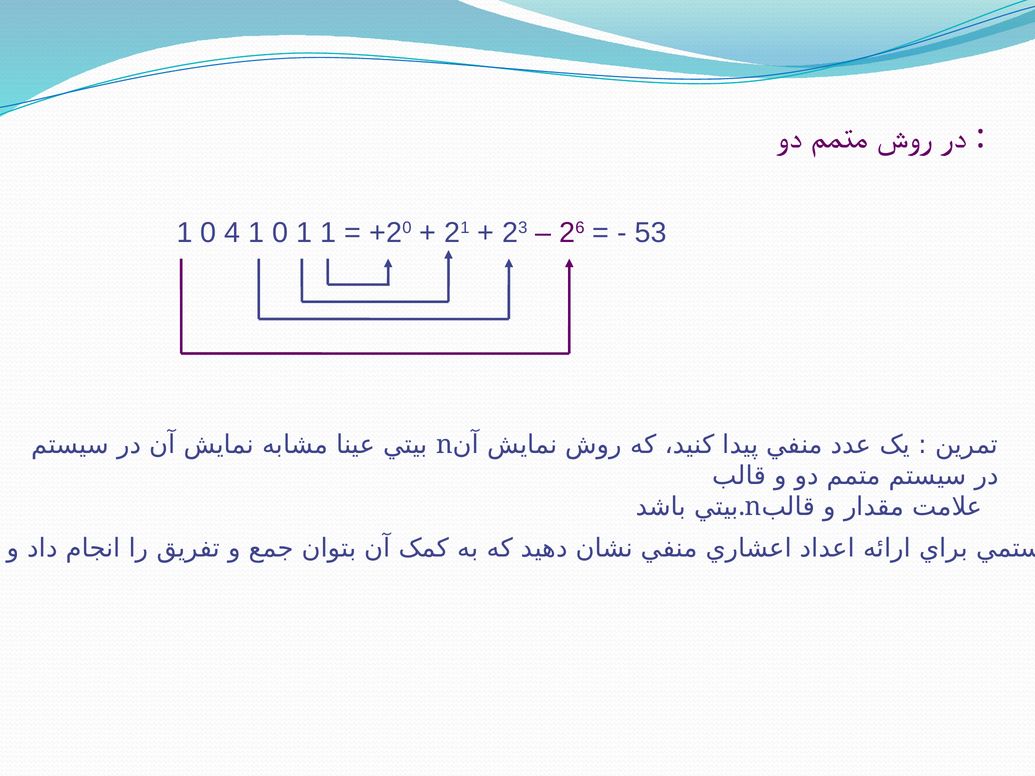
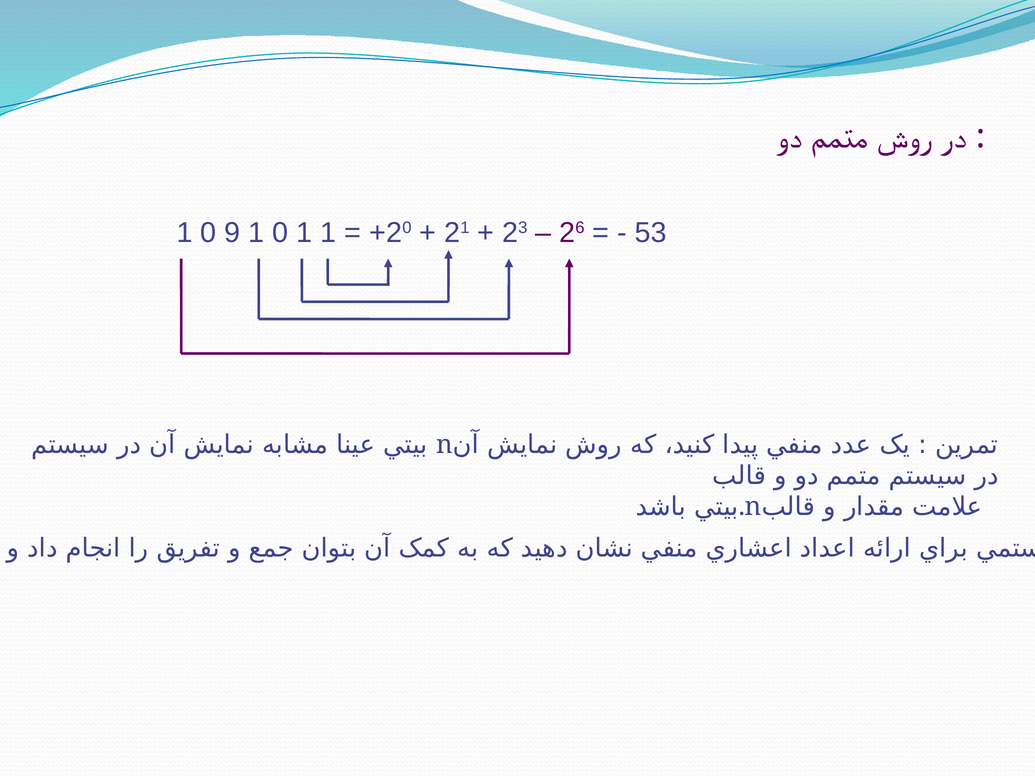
4: 4 -> 9
